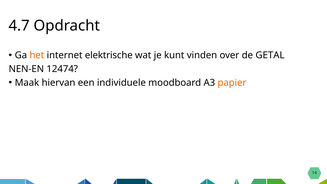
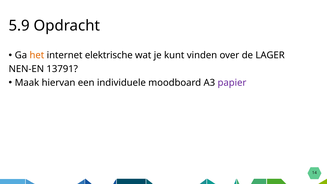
4.7: 4.7 -> 5.9
GETAL: GETAL -> LAGER
12474: 12474 -> 13791
papier colour: orange -> purple
